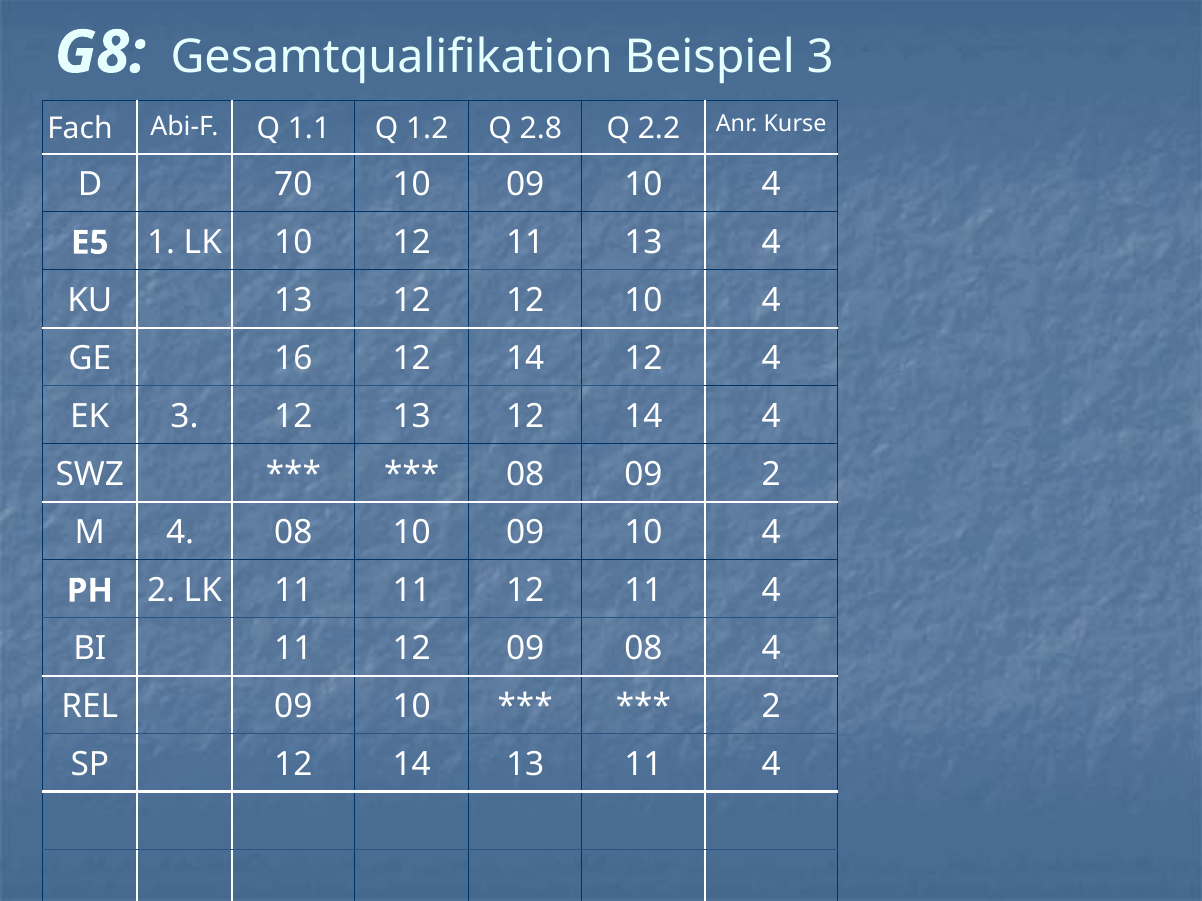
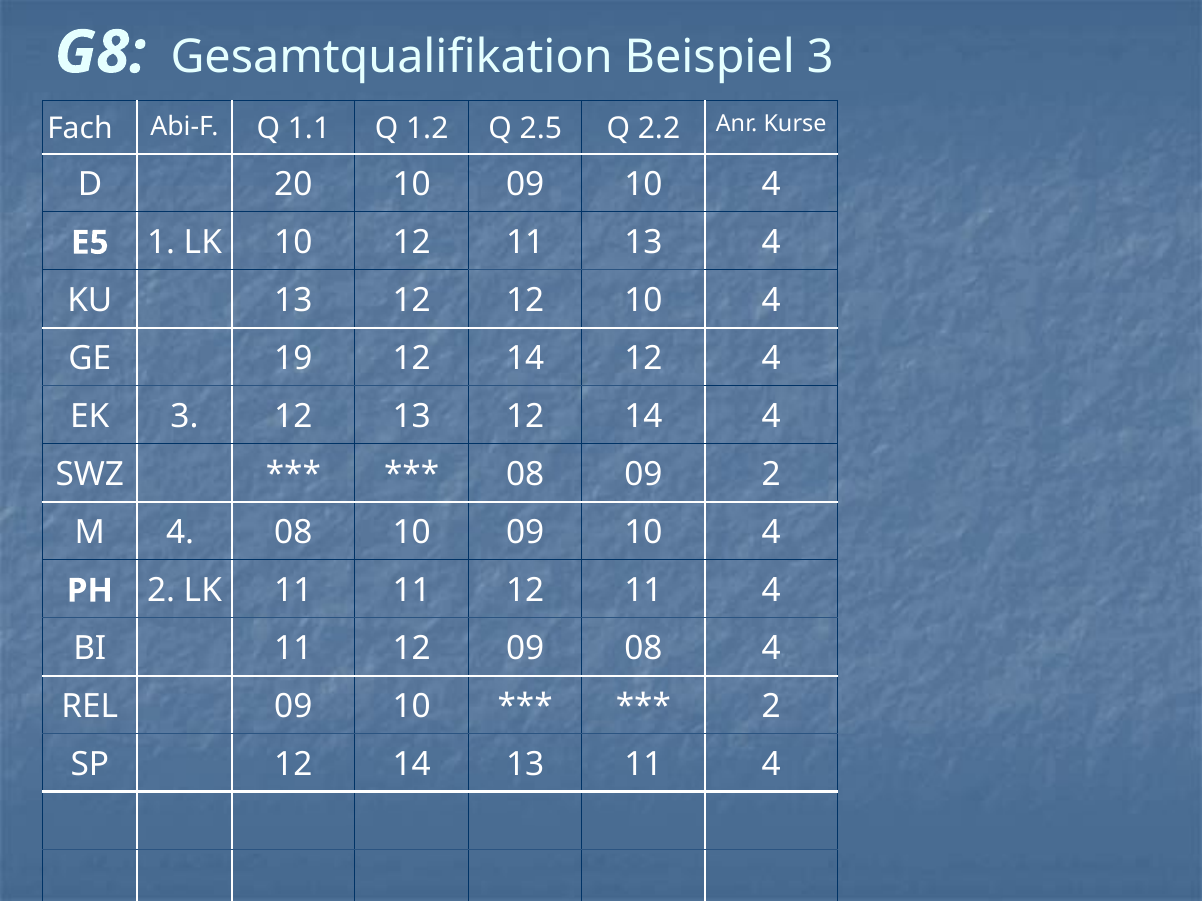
2.8: 2.8 -> 2.5
70: 70 -> 20
16: 16 -> 19
